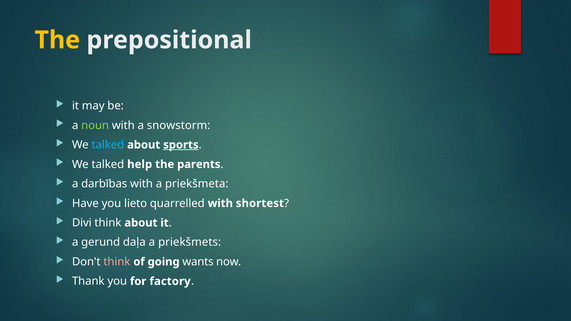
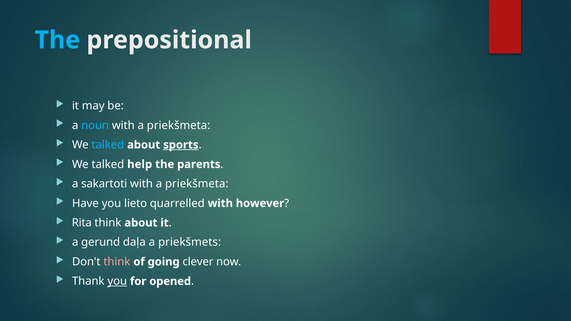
The at (57, 40) colour: yellow -> light blue
noun colour: light green -> light blue
snowstorm at (179, 125): snowstorm -> priekšmeta
darbības: darbības -> sakartoti
shortest: shortest -> however
Divi: Divi -> Rita
wants: wants -> clever
you at (117, 281) underline: none -> present
factory: factory -> opened
